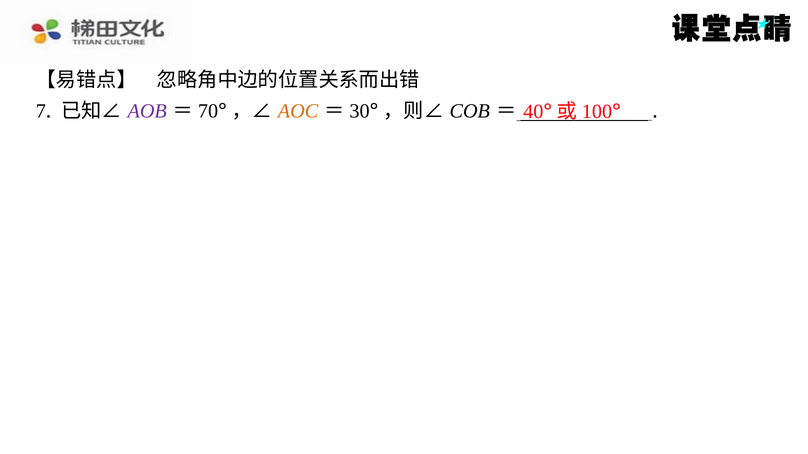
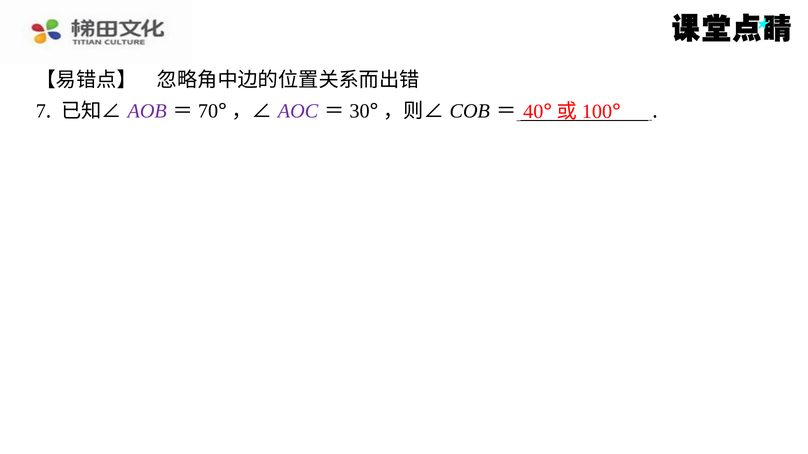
AOC colour: orange -> purple
